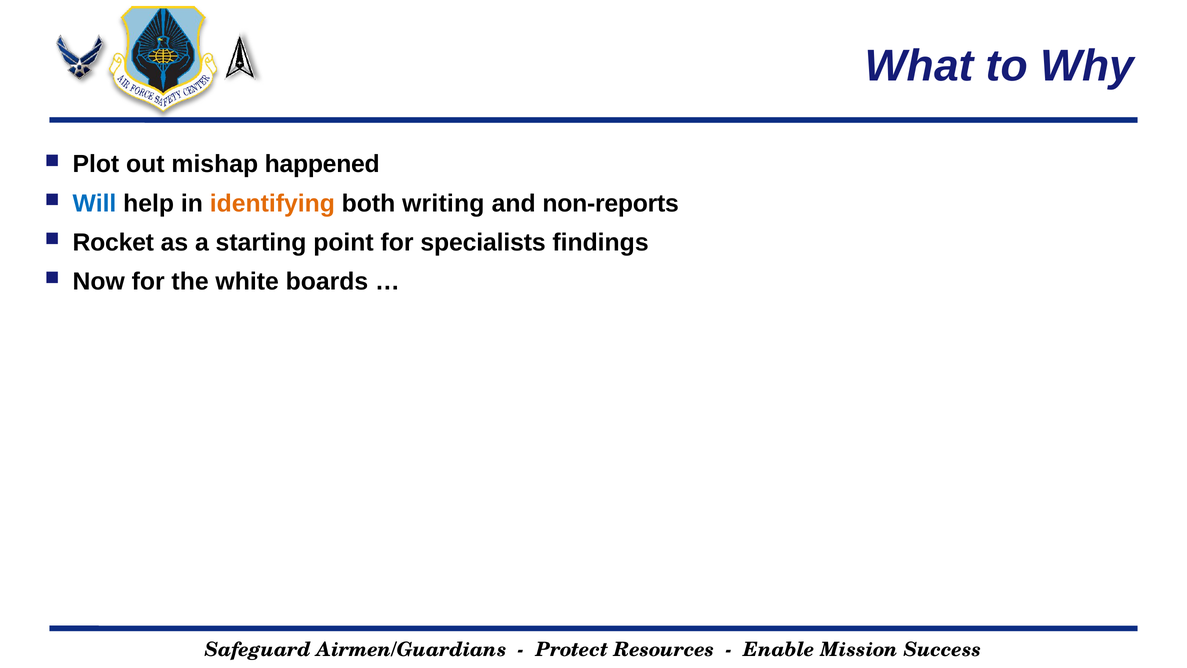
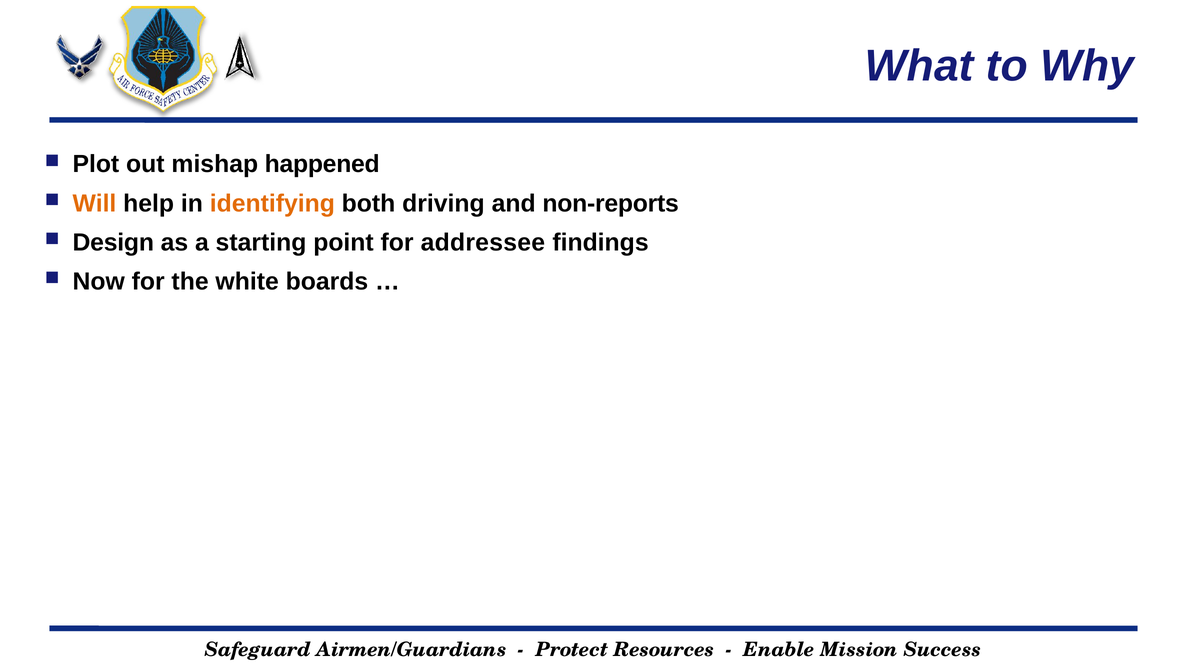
Will colour: blue -> orange
writing: writing -> driving
Rocket: Rocket -> Design
specialists: specialists -> addressee
